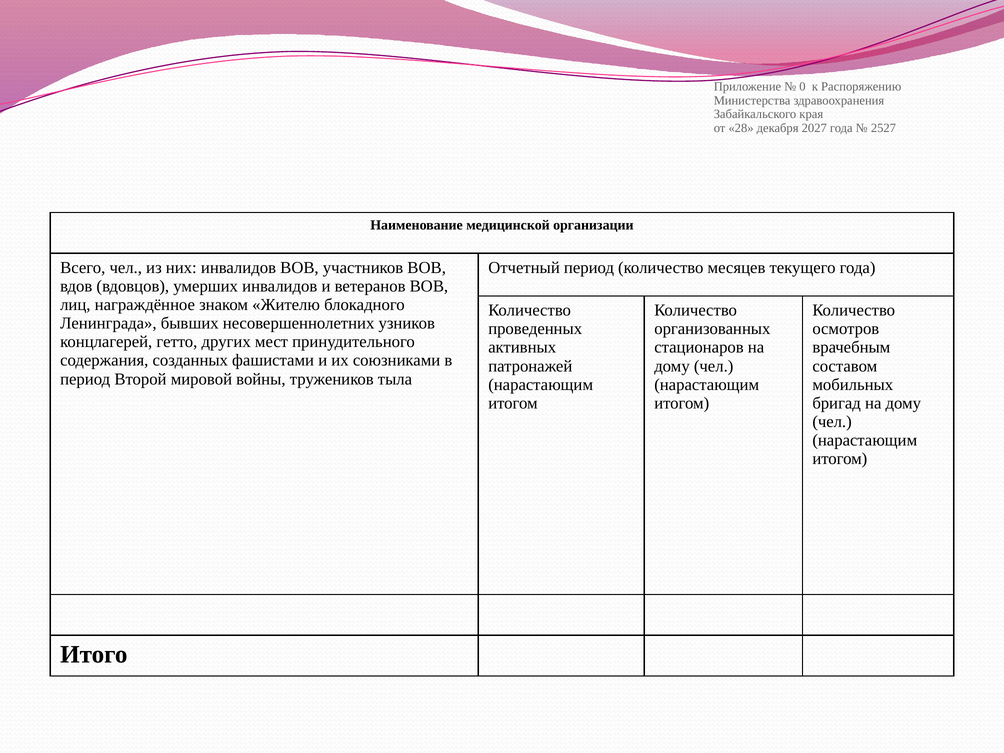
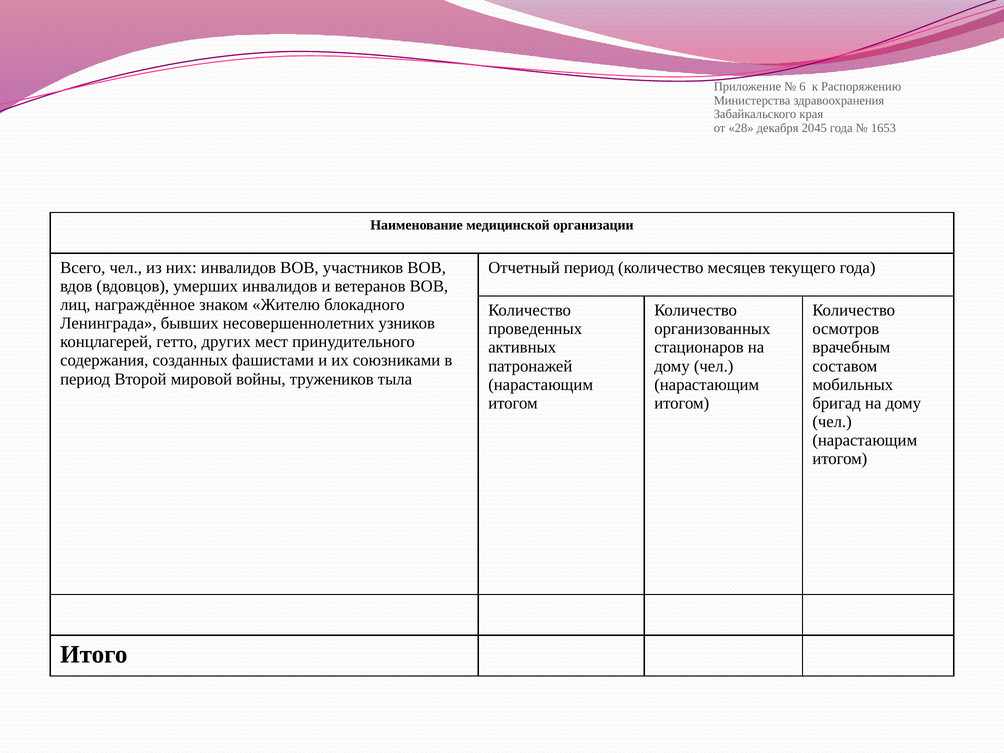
0: 0 -> 6
2027: 2027 -> 2045
2527: 2527 -> 1653
